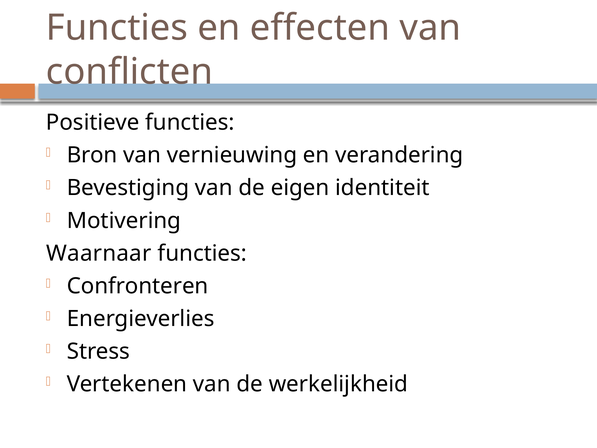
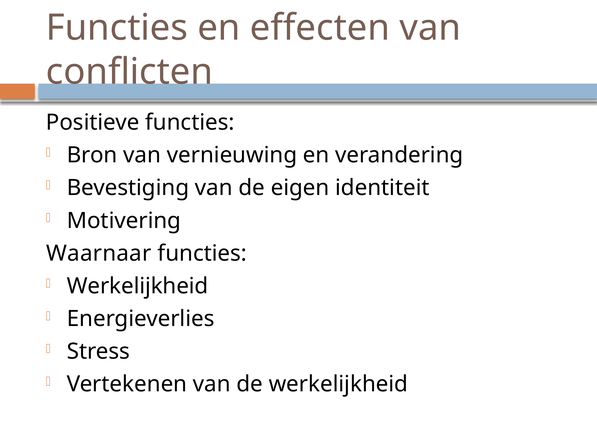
Confronteren at (138, 286): Confronteren -> Werkelijkheid
